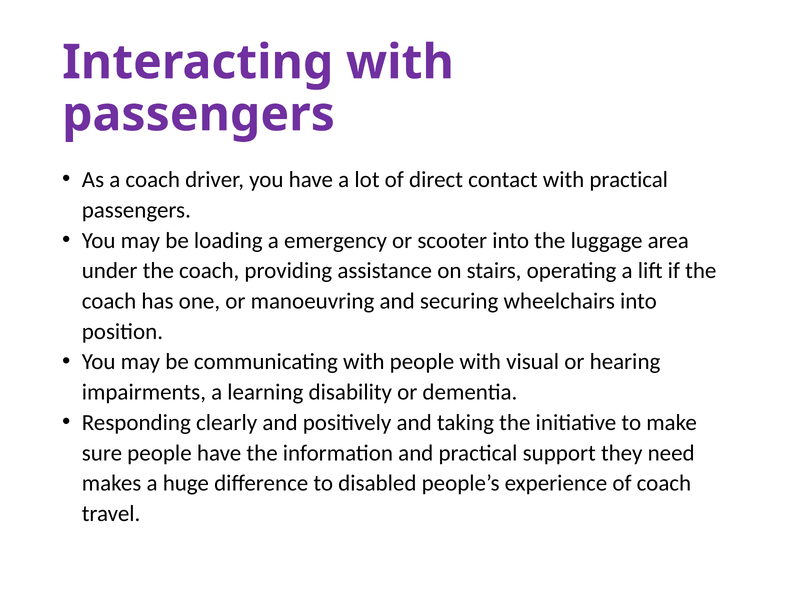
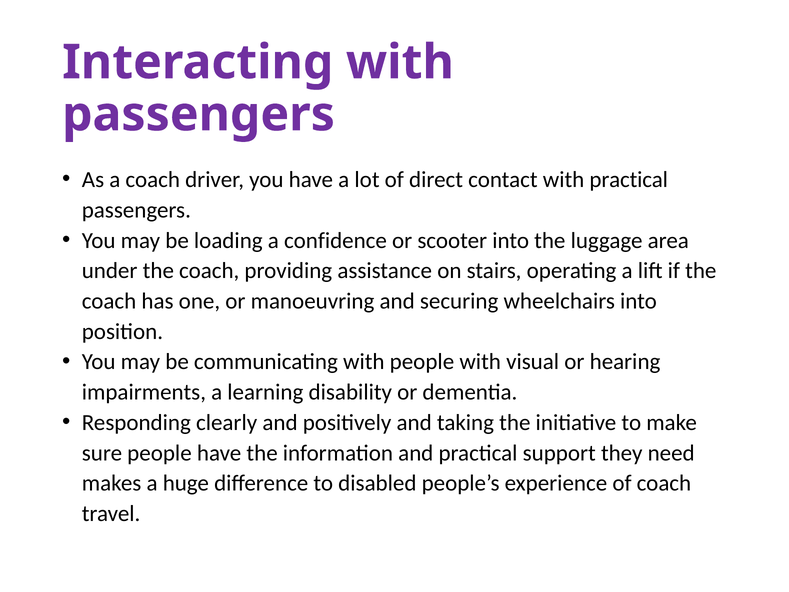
emergency: emergency -> confidence
